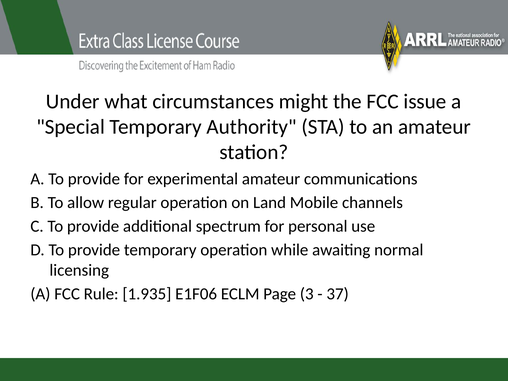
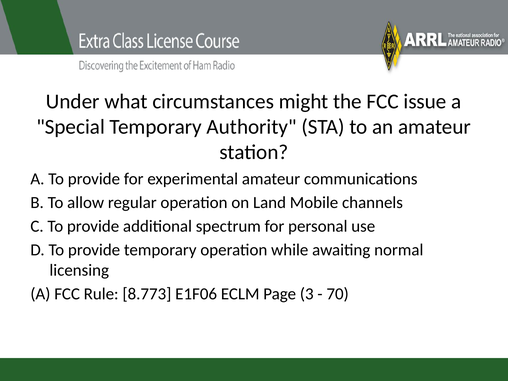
1.935: 1.935 -> 8.773
37: 37 -> 70
